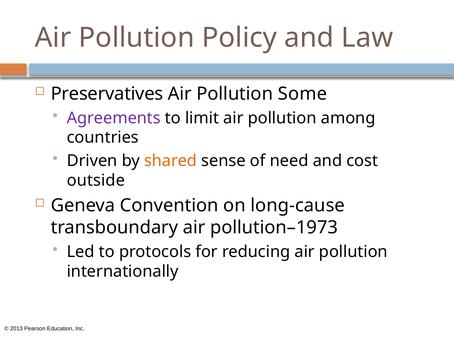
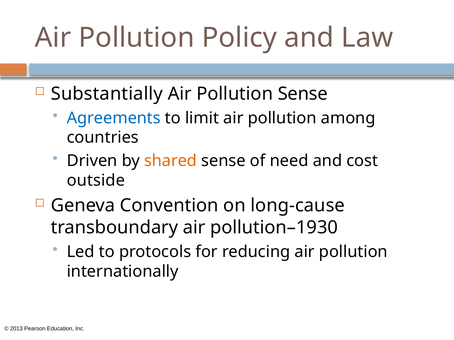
Preservatives: Preservatives -> Substantially
Pollution Some: Some -> Sense
Agreements colour: purple -> blue
pollution–1973: pollution–1973 -> pollution–1930
